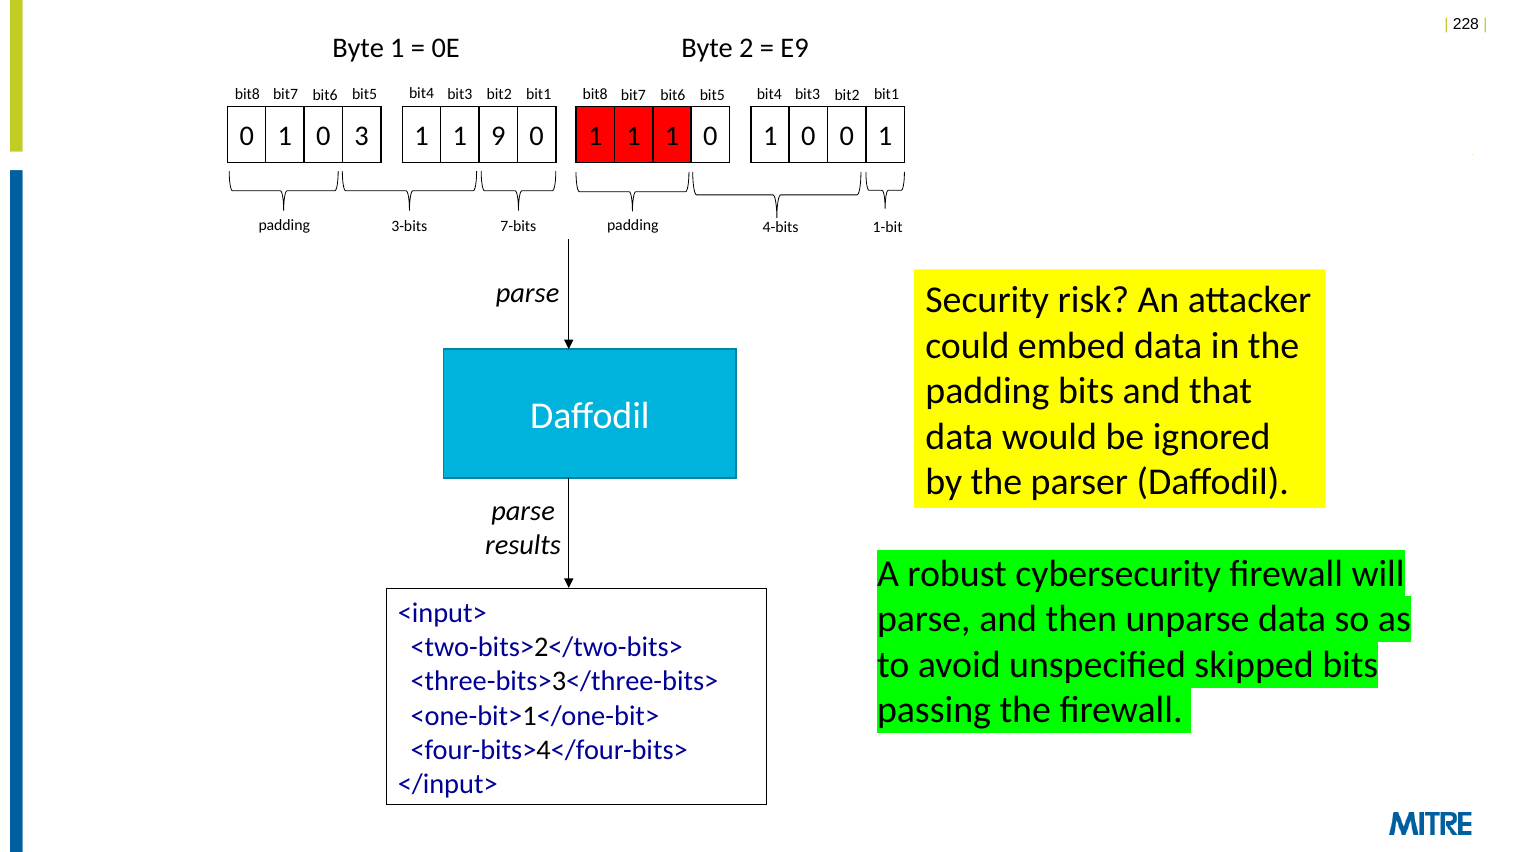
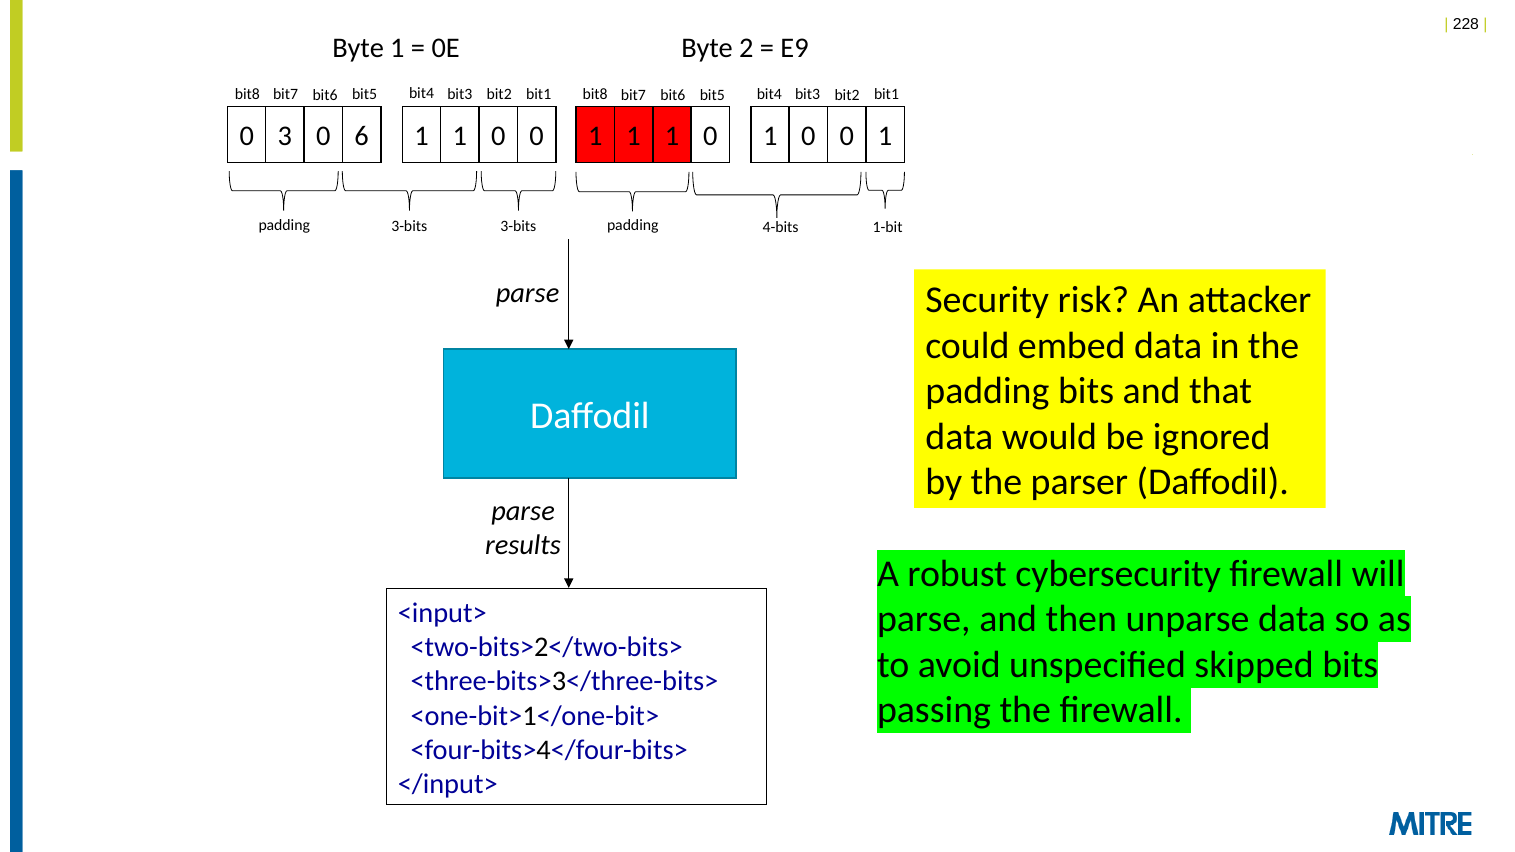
1 at (285, 137): 1 -> 3
3: 3 -> 6
9 at (498, 137): 9 -> 0
7-bits at (518, 227): 7-bits -> 3-bits
